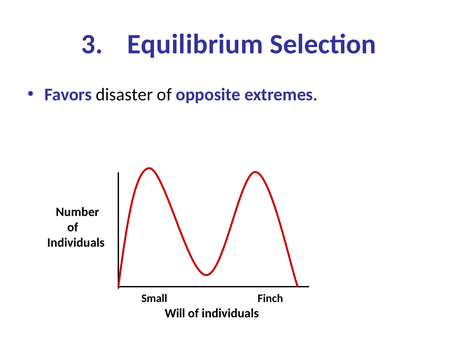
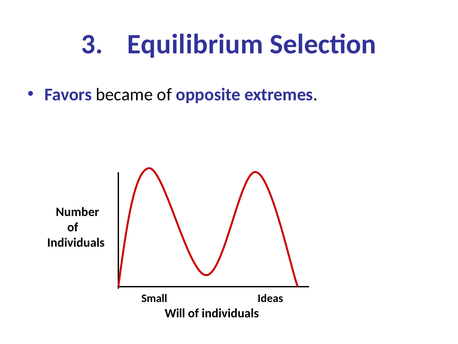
disaster: disaster -> became
Finch: Finch -> Ideas
